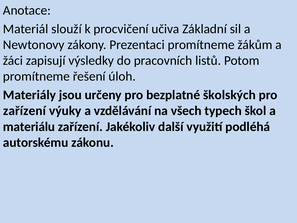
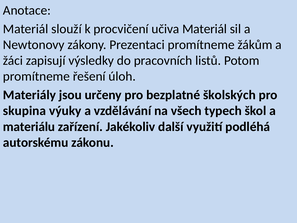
učiva Základní: Základní -> Materiál
zařízení at (25, 111): zařízení -> skupina
